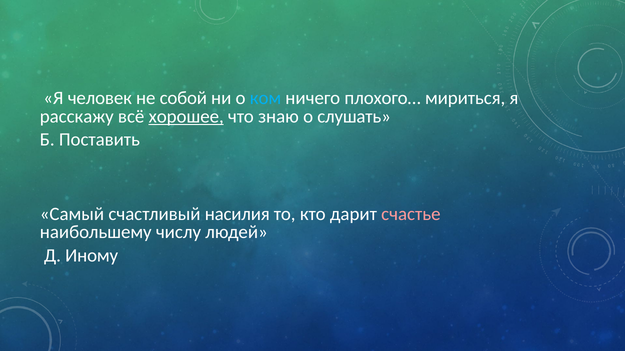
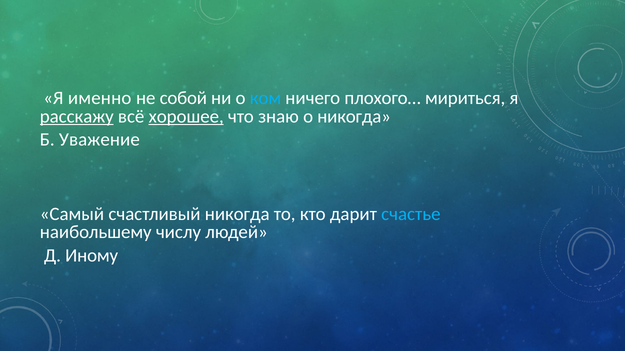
человек: человек -> именно
расскажу underline: none -> present
о слушать: слушать -> никогда
Поставить: Поставить -> Уважение
счастливый насилия: насилия -> никогда
счастье colour: pink -> light blue
